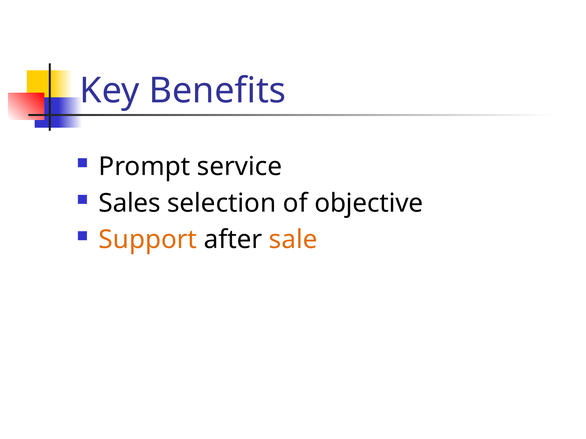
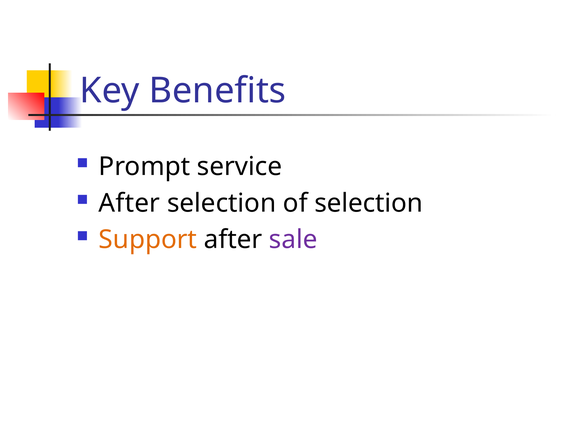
Sales at (130, 203): Sales -> After
of objective: objective -> selection
sale colour: orange -> purple
